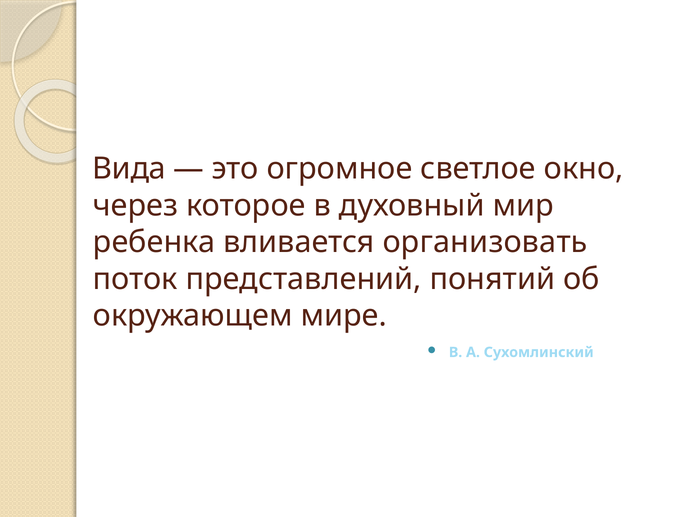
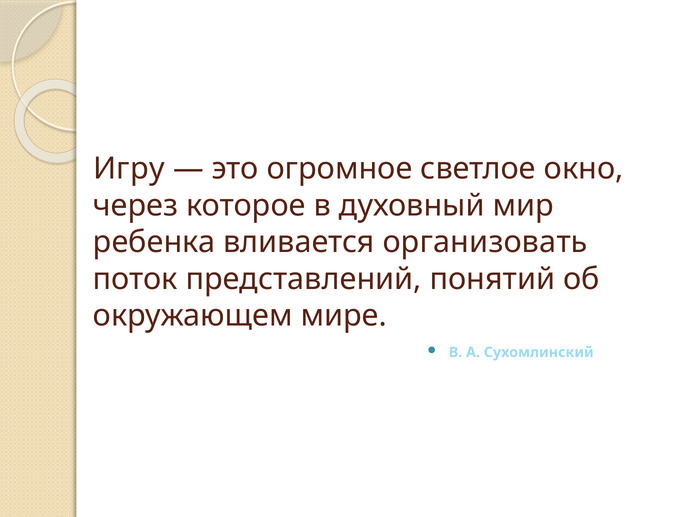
Вида: Вида -> Игру
